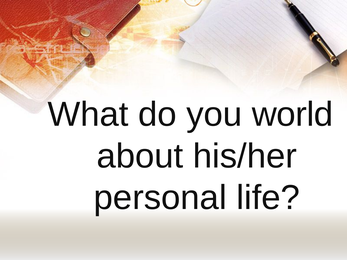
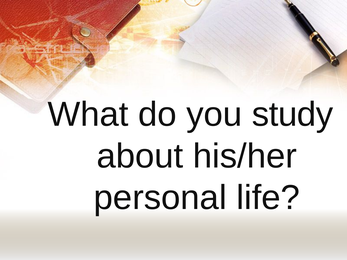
world: world -> study
